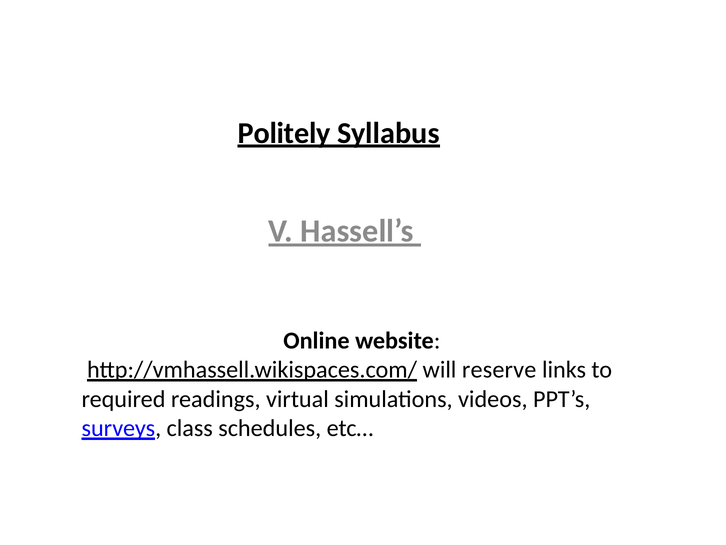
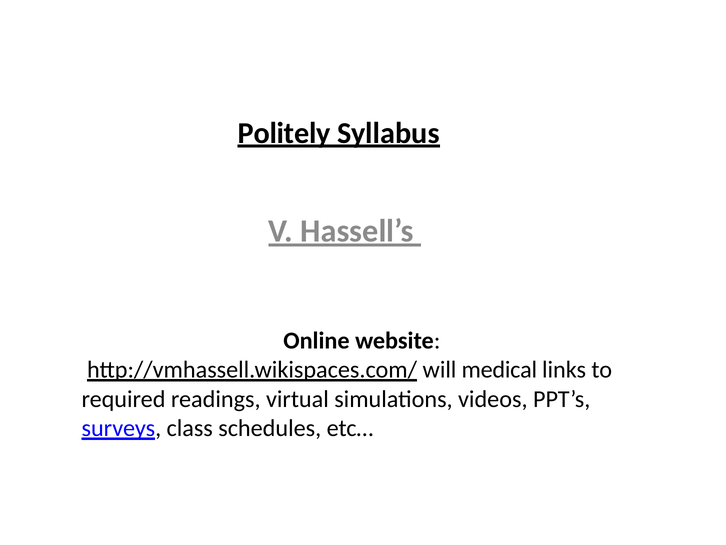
reserve: reserve -> medical
